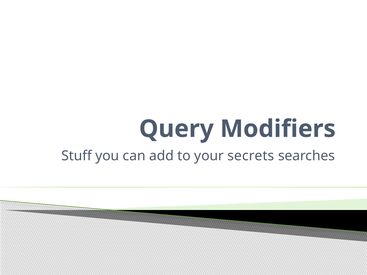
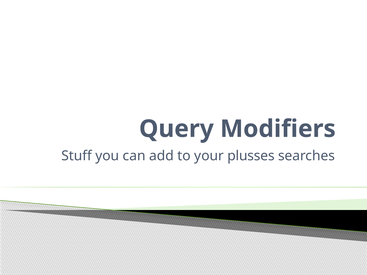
secrets: secrets -> plusses
